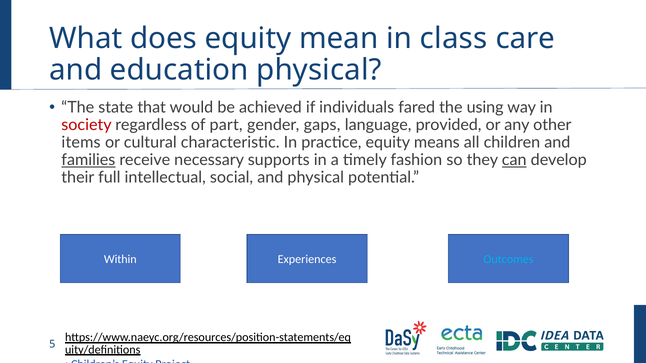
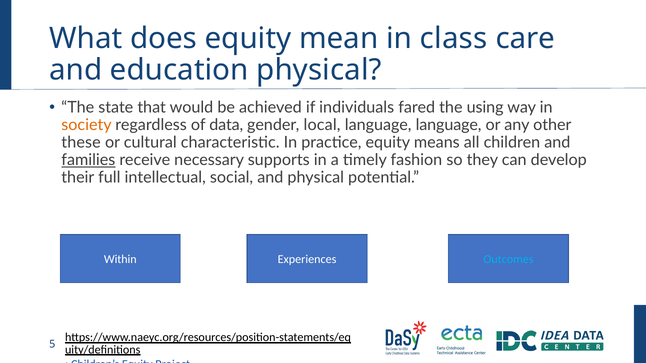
society colour: red -> orange
part: part -> data
gaps: gaps -> local
language provided: provided -> language
items: items -> these
can underline: present -> none
